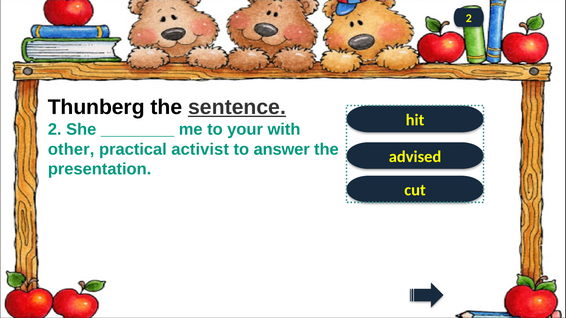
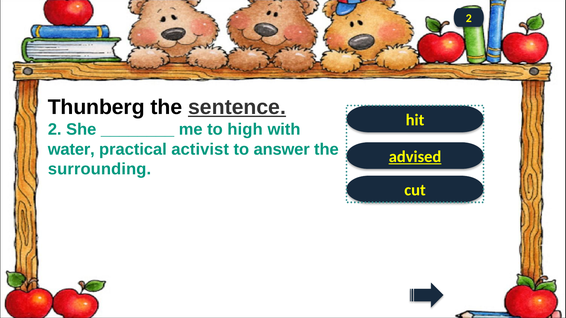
your: your -> high
other: other -> water
advised underline: none -> present
presentation: presentation -> surrounding
